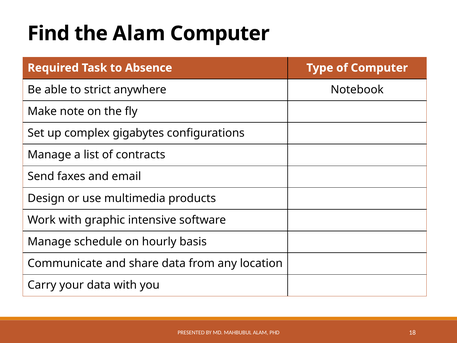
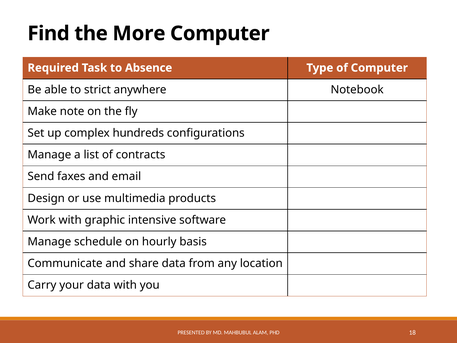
the Alam: Alam -> More
gigabytes: gigabytes -> hundreds
